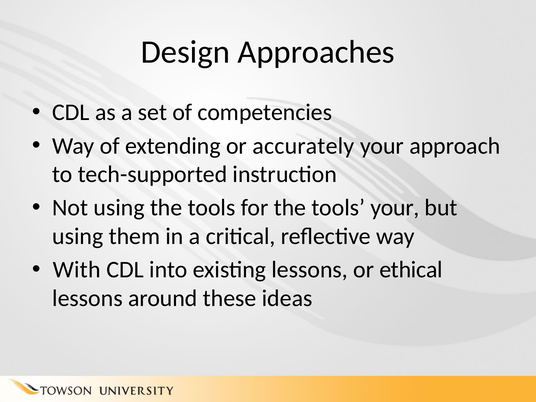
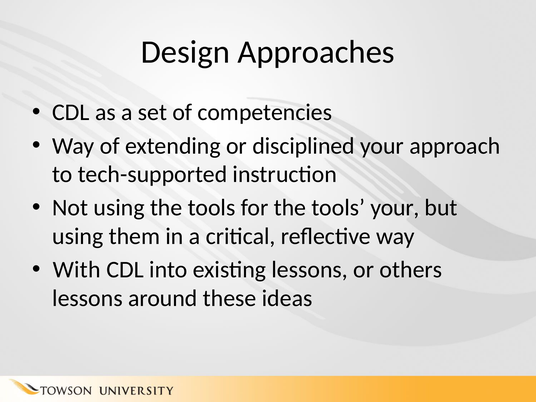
accurately: accurately -> disciplined
ethical: ethical -> others
